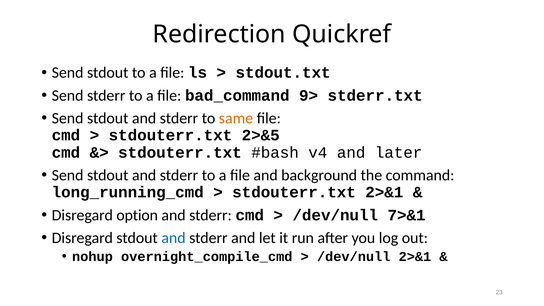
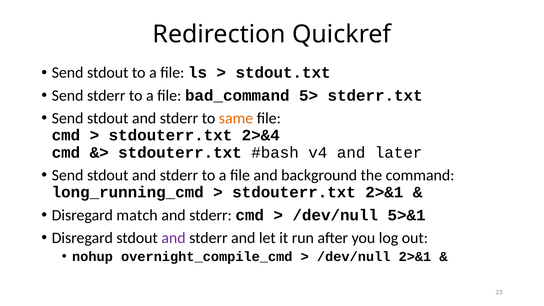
9>: 9> -> 5>
2>&5: 2>&5 -> 2>&4
option: option -> match
7>&1: 7>&1 -> 5>&1
and at (174, 238) colour: blue -> purple
